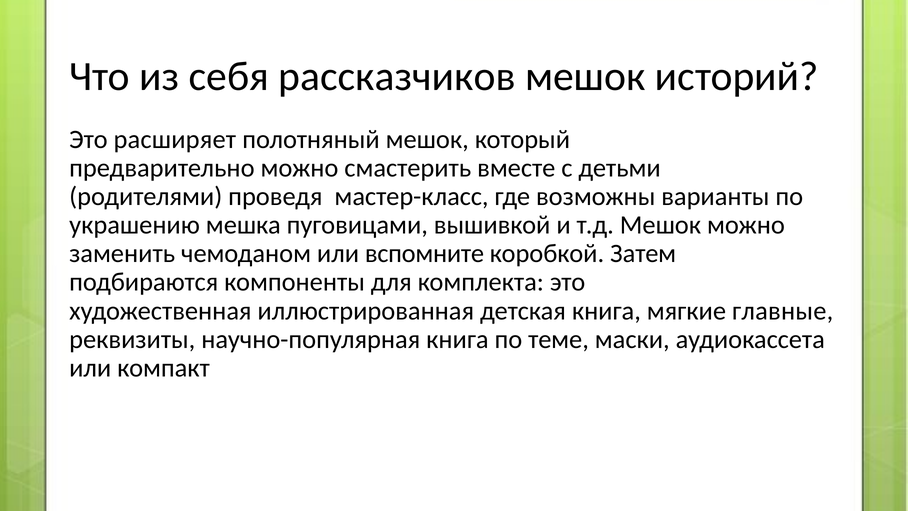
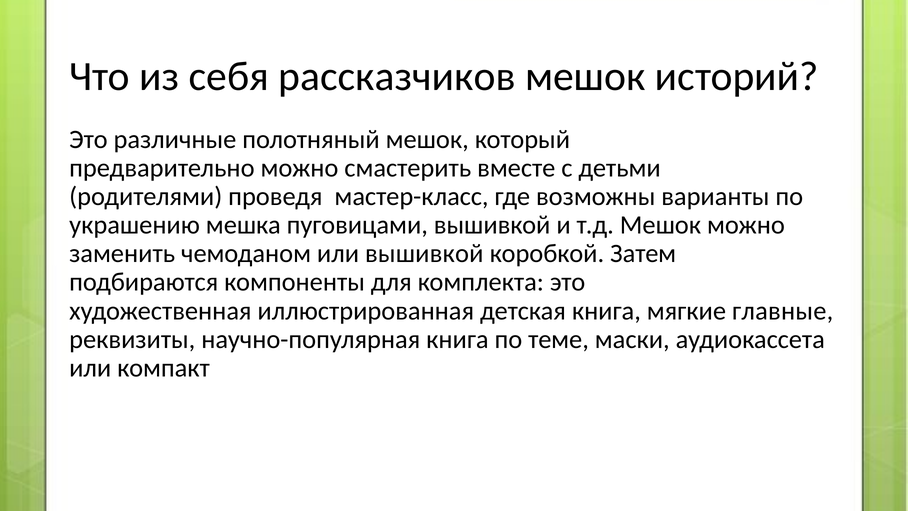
расширяет: расширяет -> различные
или вспомните: вспомните -> вышивкой
